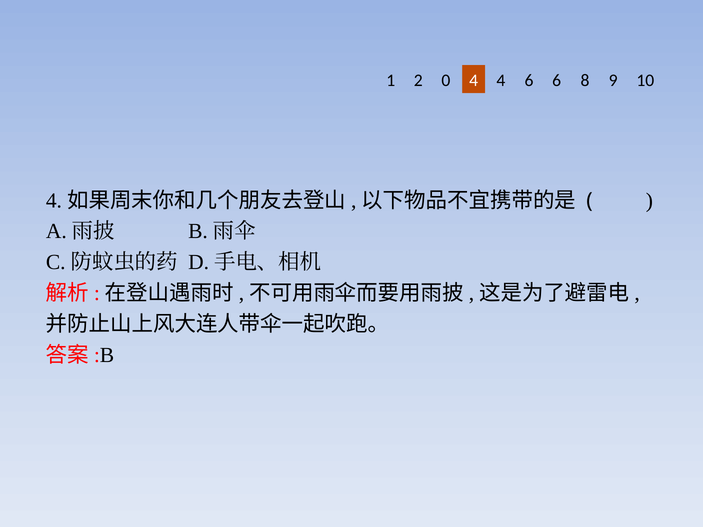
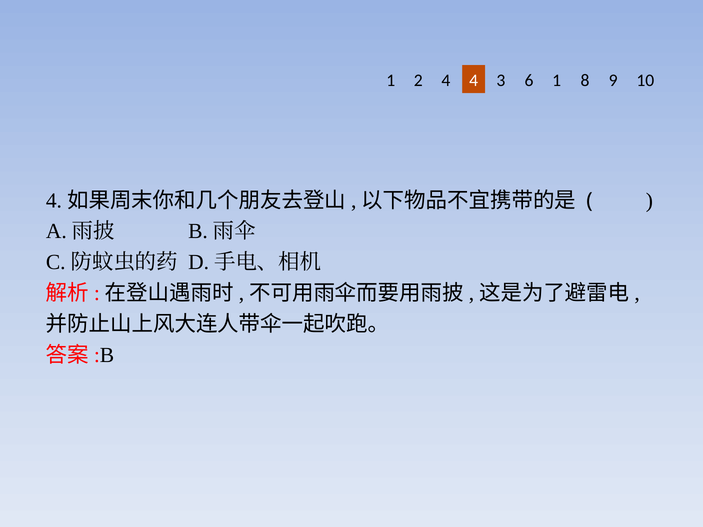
2 0: 0 -> 4
4 4: 4 -> 3
6 6: 6 -> 1
